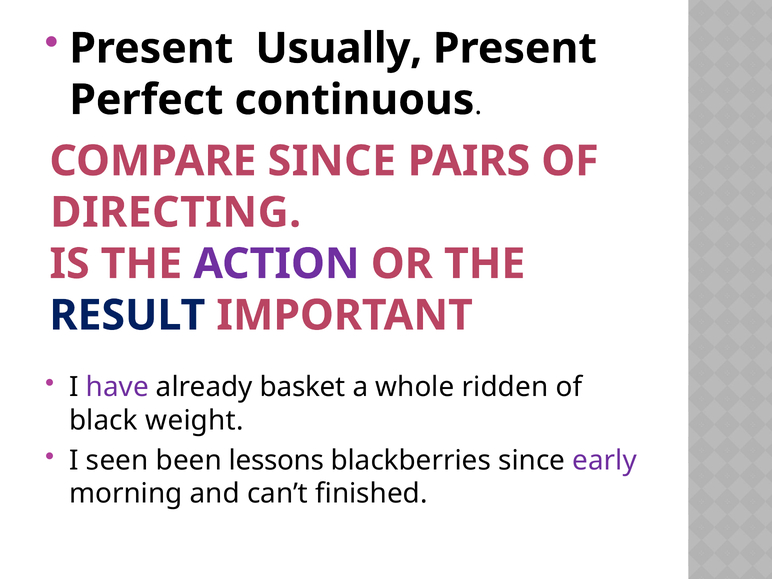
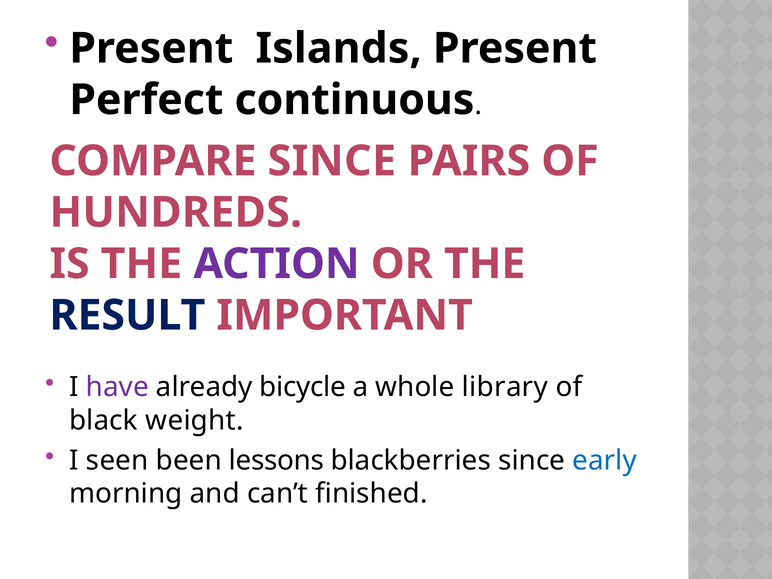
Usually: Usually -> Islands
DIRECTING: DIRECTING -> HUNDREDS
basket: basket -> bicycle
ridden: ridden -> library
early colour: purple -> blue
